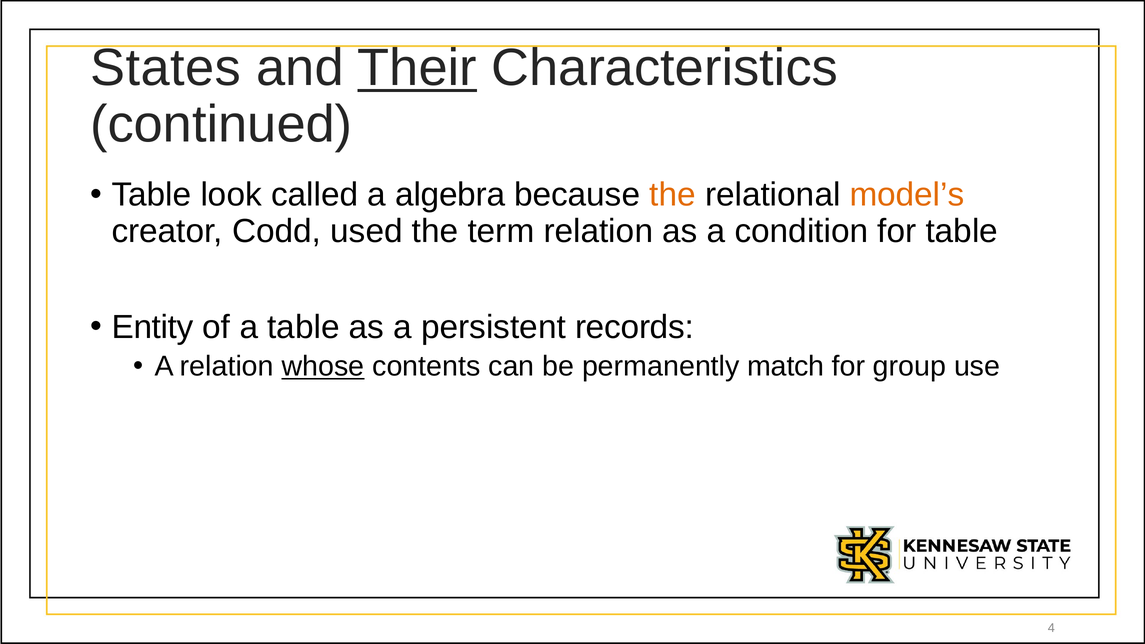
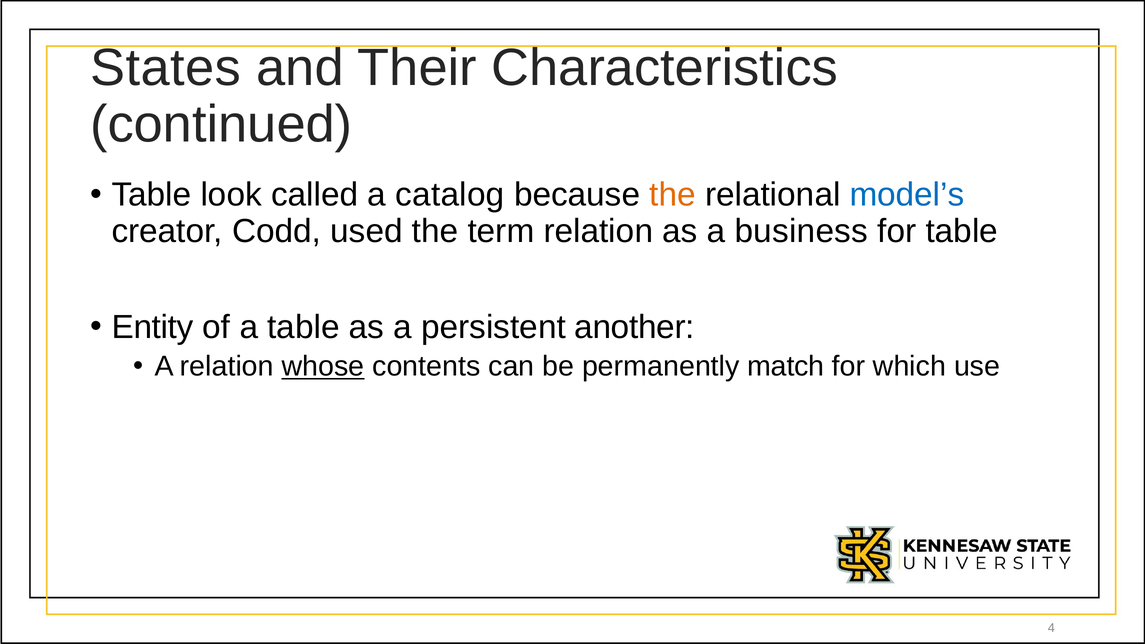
Their underline: present -> none
algebra: algebra -> catalog
model’s colour: orange -> blue
condition: condition -> business
records: records -> another
group: group -> which
